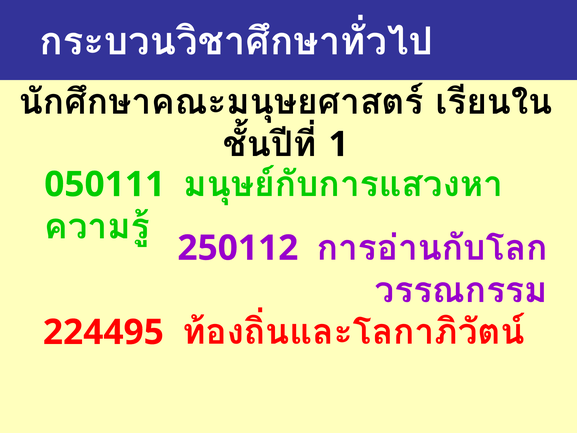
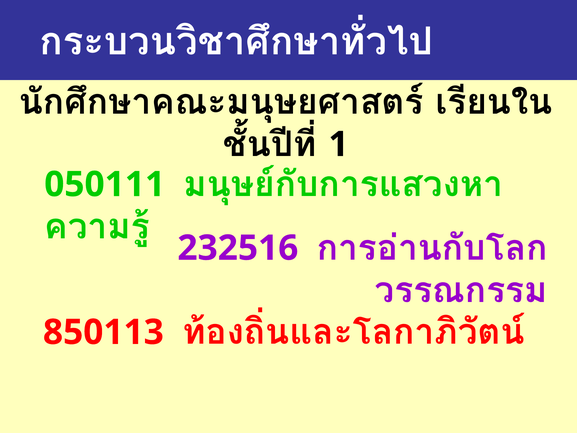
250112: 250112 -> 232516
224495: 224495 -> 850113
